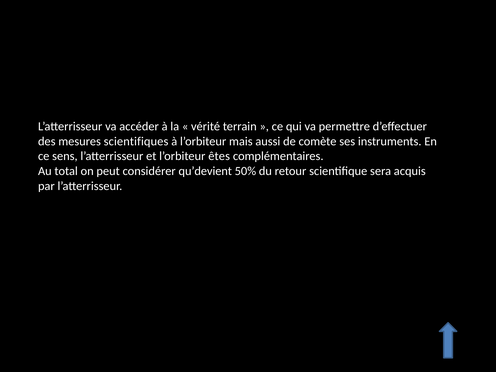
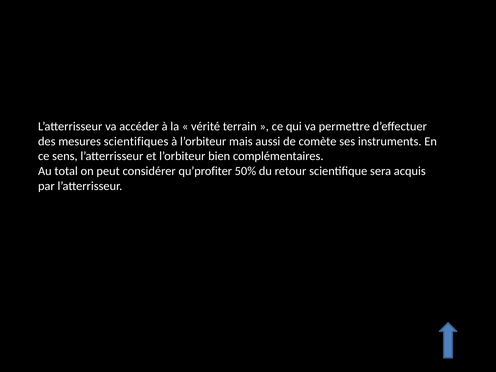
êtes: êtes -> bien
qu’devient: qu’devient -> qu’profiter
